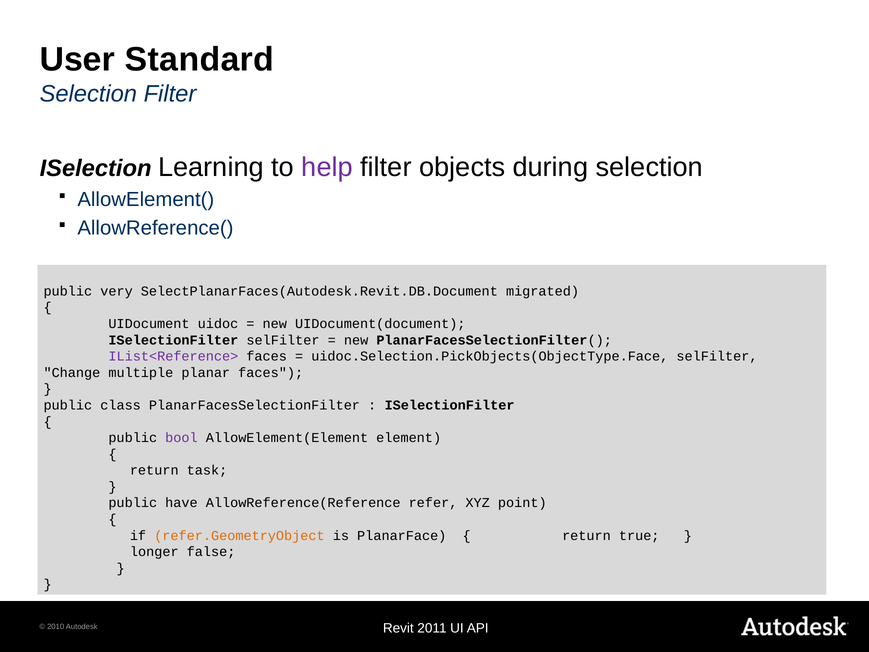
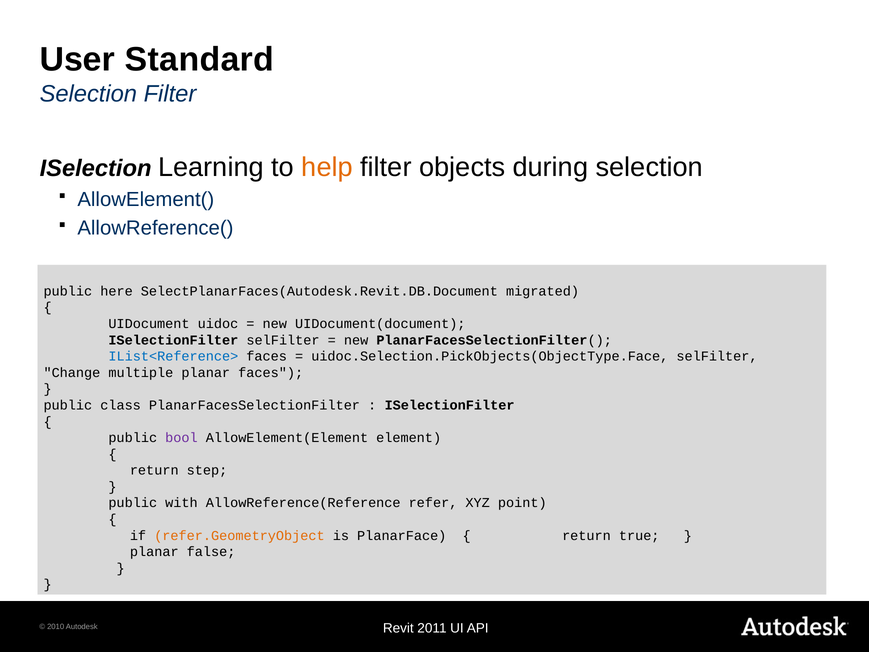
help colour: purple -> orange
very: very -> here
IList<Reference> colour: purple -> blue
task: task -> step
have: have -> with
longer at (154, 552): longer -> planar
